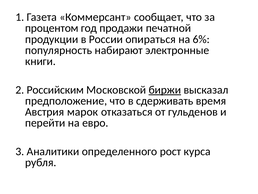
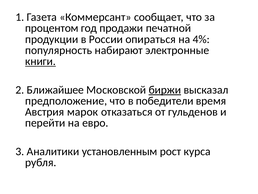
6%: 6% -> 4%
книги underline: none -> present
Российским: Российским -> Ближайшее
сдерживать: сдерживать -> победители
определенного: определенного -> установленным
